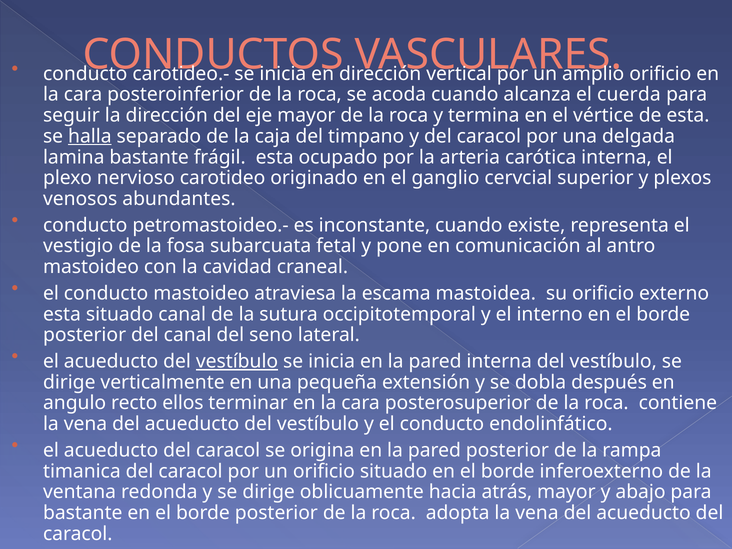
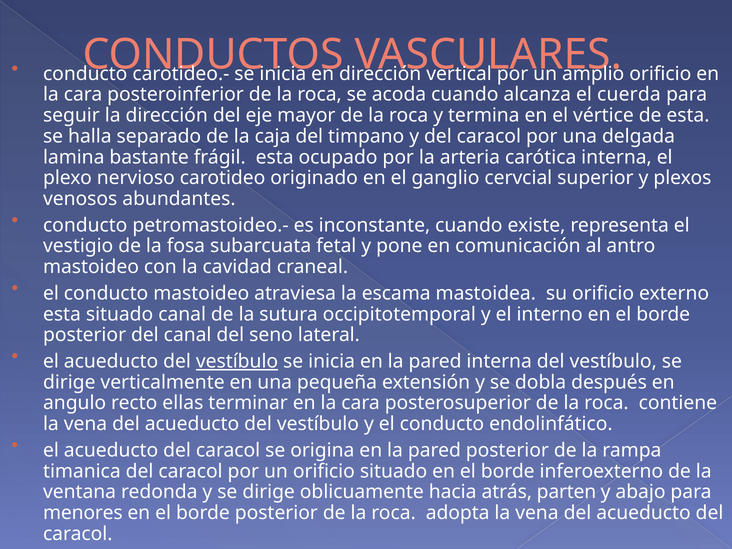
halla underline: present -> none
ellos: ellos -> ellas
atrás mayor: mayor -> parten
bastante at (83, 513): bastante -> menores
